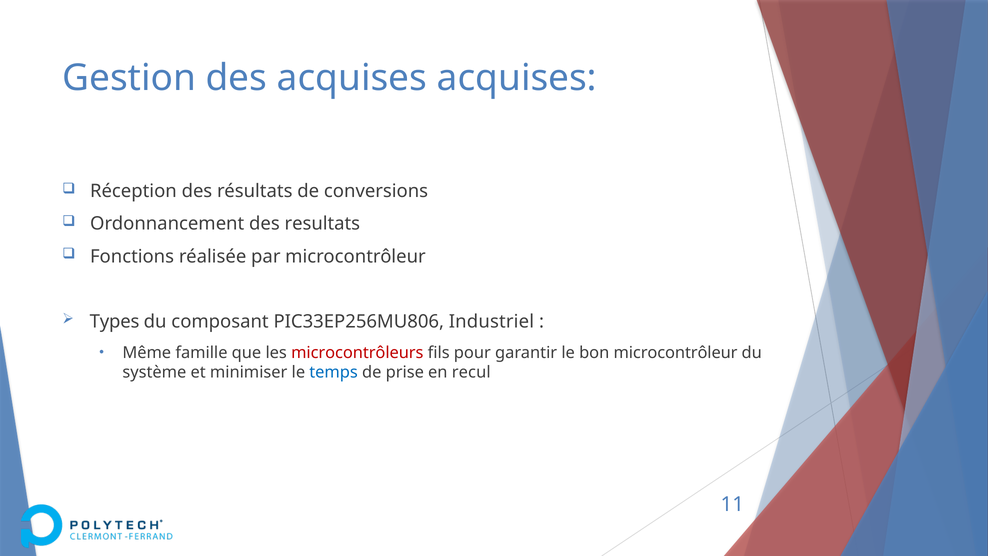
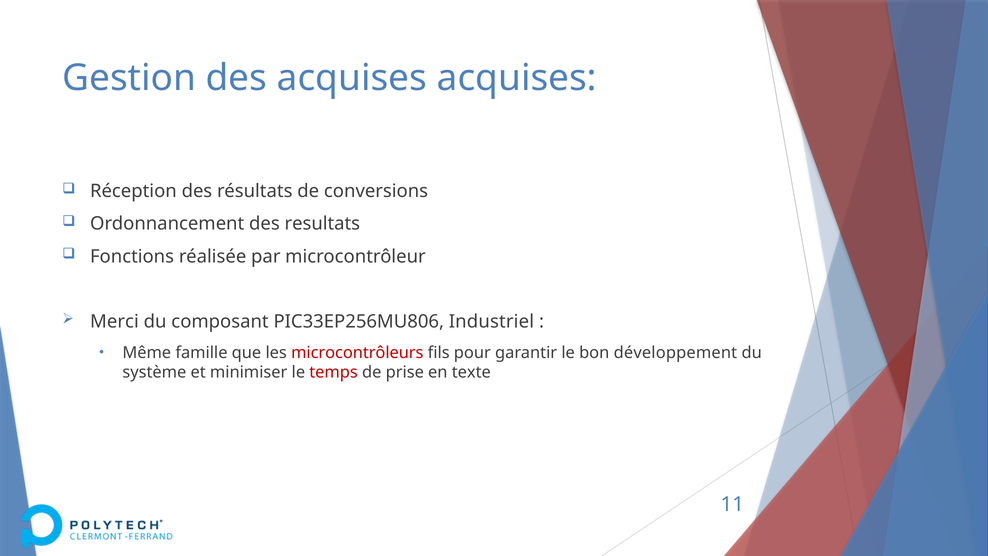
Types: Types -> Merci
bon microcontrôleur: microcontrôleur -> développement
temps colour: blue -> red
recul: recul -> texte
